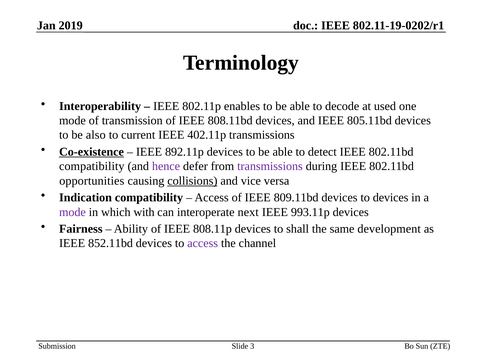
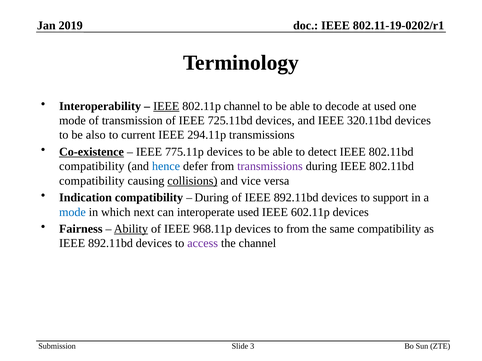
IEEE at (166, 106) underline: none -> present
802.11p enables: enables -> channel
808.11bd: 808.11bd -> 725.11bd
805.11bd: 805.11bd -> 320.11bd
402.11p: 402.11p -> 294.11p
892.11p: 892.11p -> 775.11p
hence colour: purple -> blue
opportunities at (92, 181): opportunities -> compatibility
Access at (212, 198): Access -> During
of IEEE 809.11bd: 809.11bd -> 892.11bd
to devices: devices -> support
mode at (72, 212) colour: purple -> blue
with: with -> next
interoperate next: next -> used
993.11p: 993.11p -> 602.11p
Ability underline: none -> present
808.11p: 808.11p -> 968.11p
to shall: shall -> from
same development: development -> compatibility
852.11bd at (111, 244): 852.11bd -> 892.11bd
